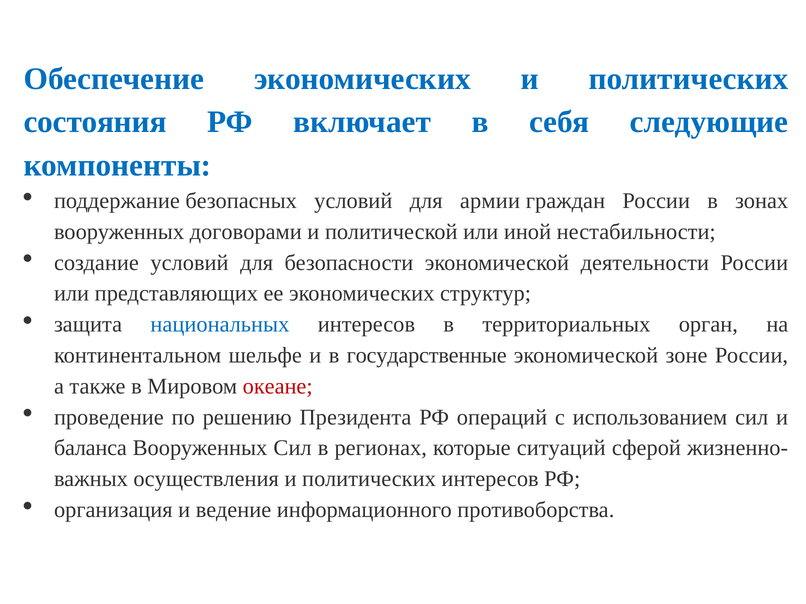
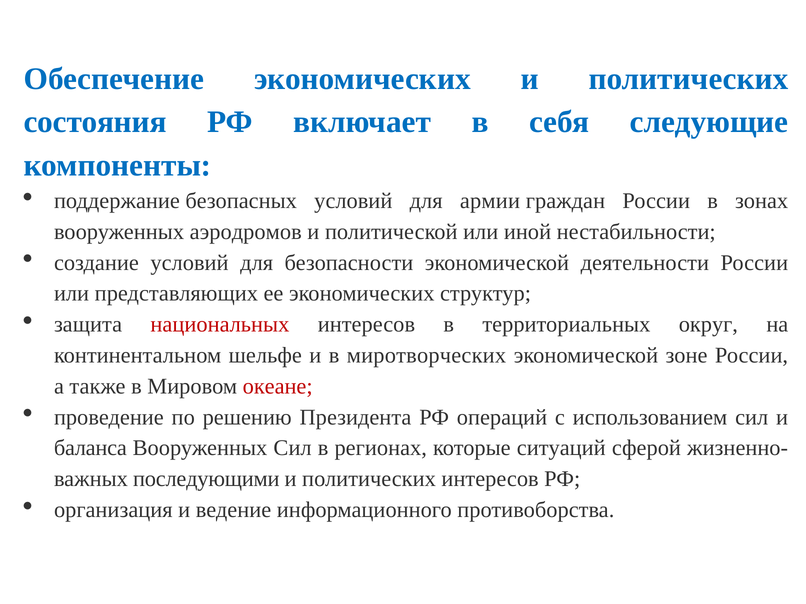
договорами: договорами -> аэродромов
национальных colour: blue -> red
орган: орган -> округ
государственные: государственные -> миротворческих
осуществления: осуществления -> последующими
